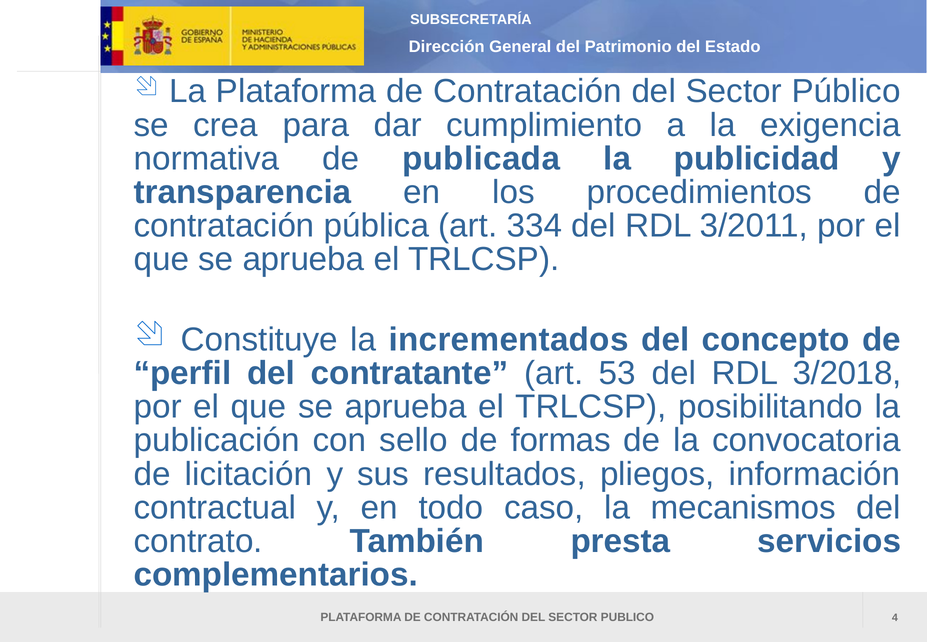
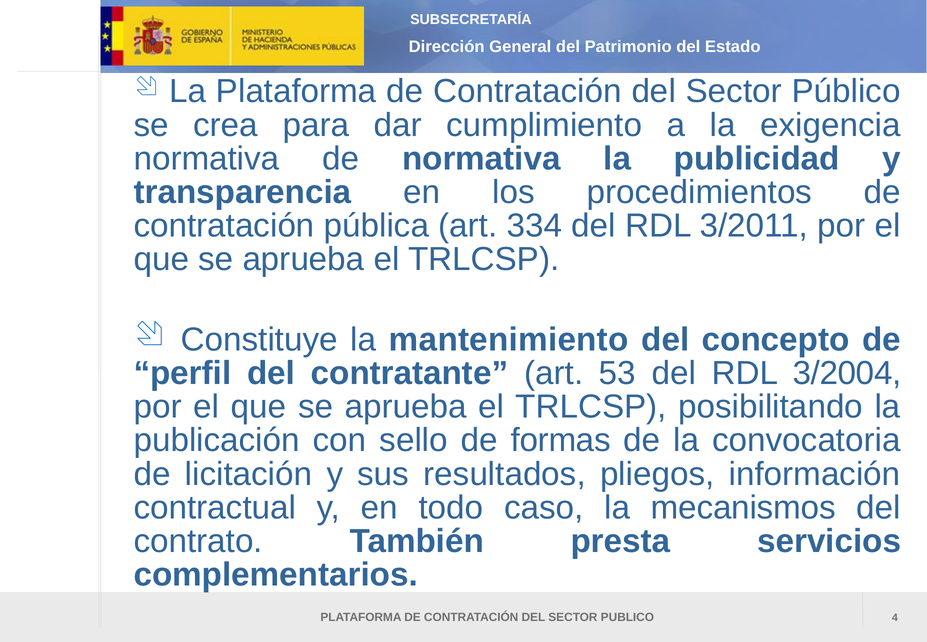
de publicada: publicada -> normativa
incrementados: incrementados -> mantenimiento
3/2018: 3/2018 -> 3/2004
